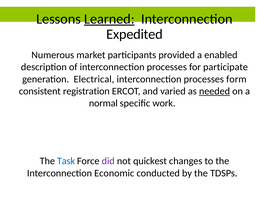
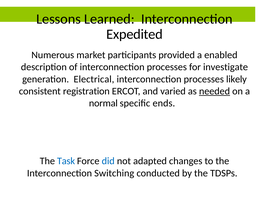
Learned underline: present -> none
participate: participate -> investigate
form: form -> likely
work: work -> ends
did colour: purple -> blue
quickest: quickest -> adapted
Economic: Economic -> Switching
